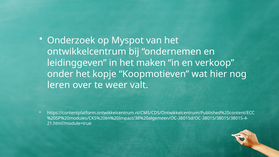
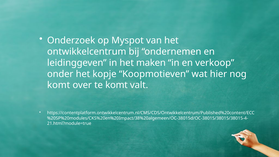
leren at (59, 85): leren -> komt
te weer: weer -> komt
